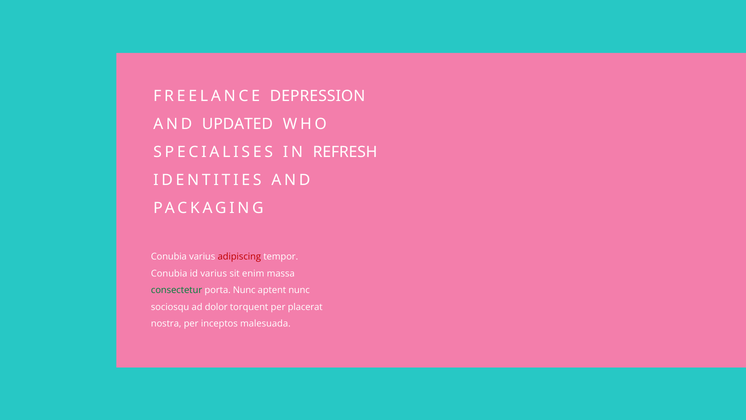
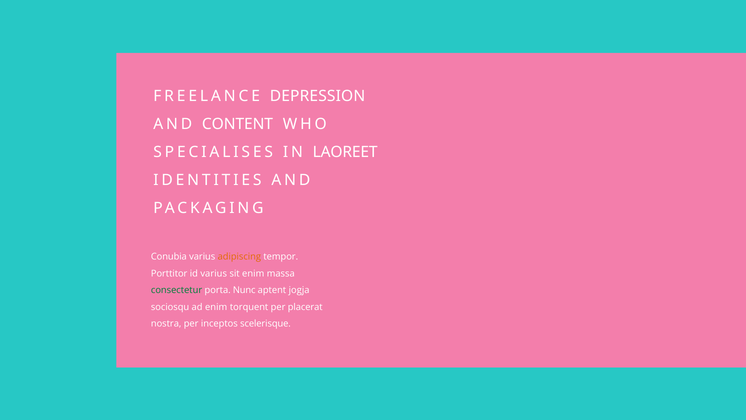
UPDATED: UPDATED -> CONTENT
REFRESH: REFRESH -> LAOREET
adipiscing colour: red -> orange
Conubia at (169, 273): Conubia -> Porttitor
aptent nunc: nunc -> jogja
ad dolor: dolor -> enim
malesuada: malesuada -> scelerisque
